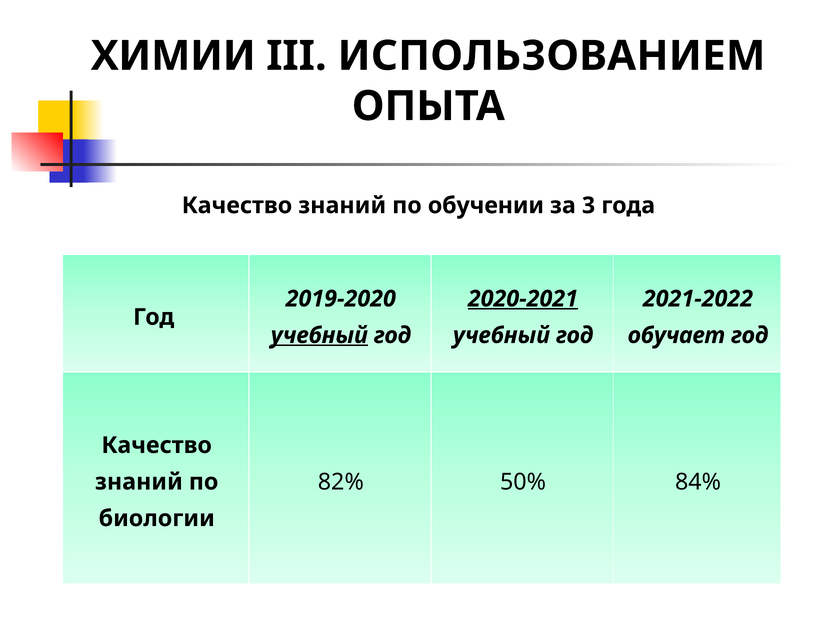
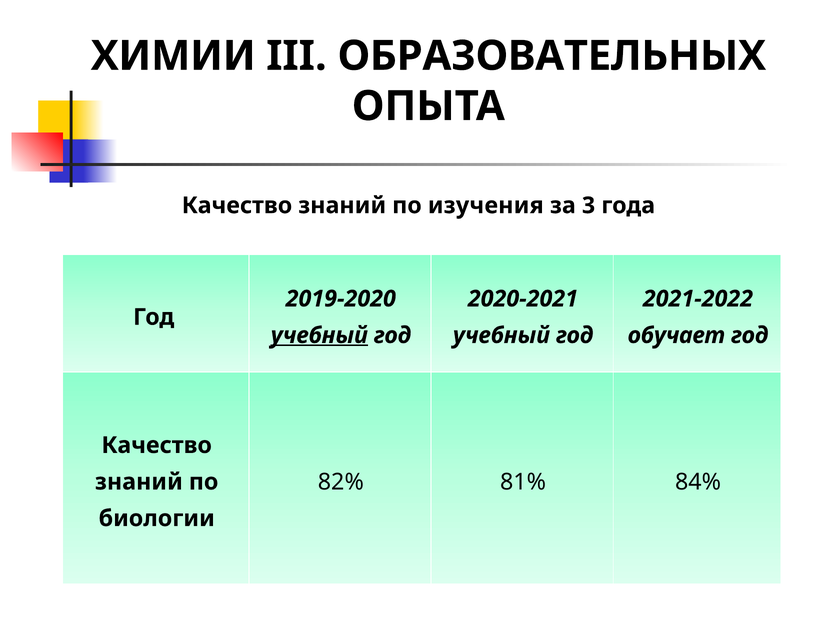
ИСПОЛЬЗОВАНИЕМ: ИСПОЛЬЗОВАНИЕМ -> ОБРАЗОВАТЕЛЬНЫХ
обучении: обучении -> изучения
2020-2021 underline: present -> none
50%: 50% -> 81%
